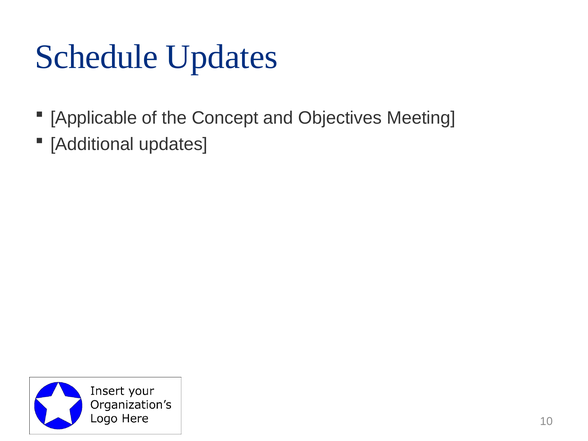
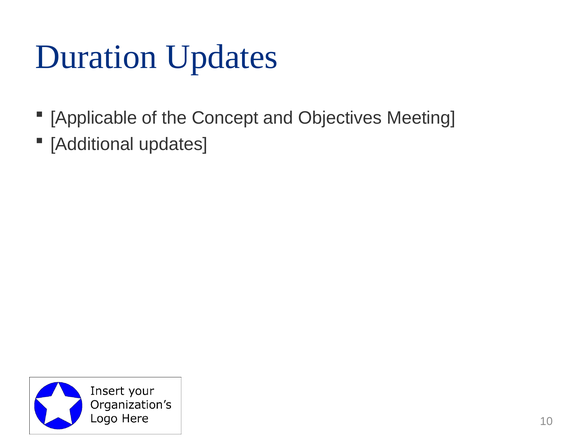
Schedule: Schedule -> Duration
